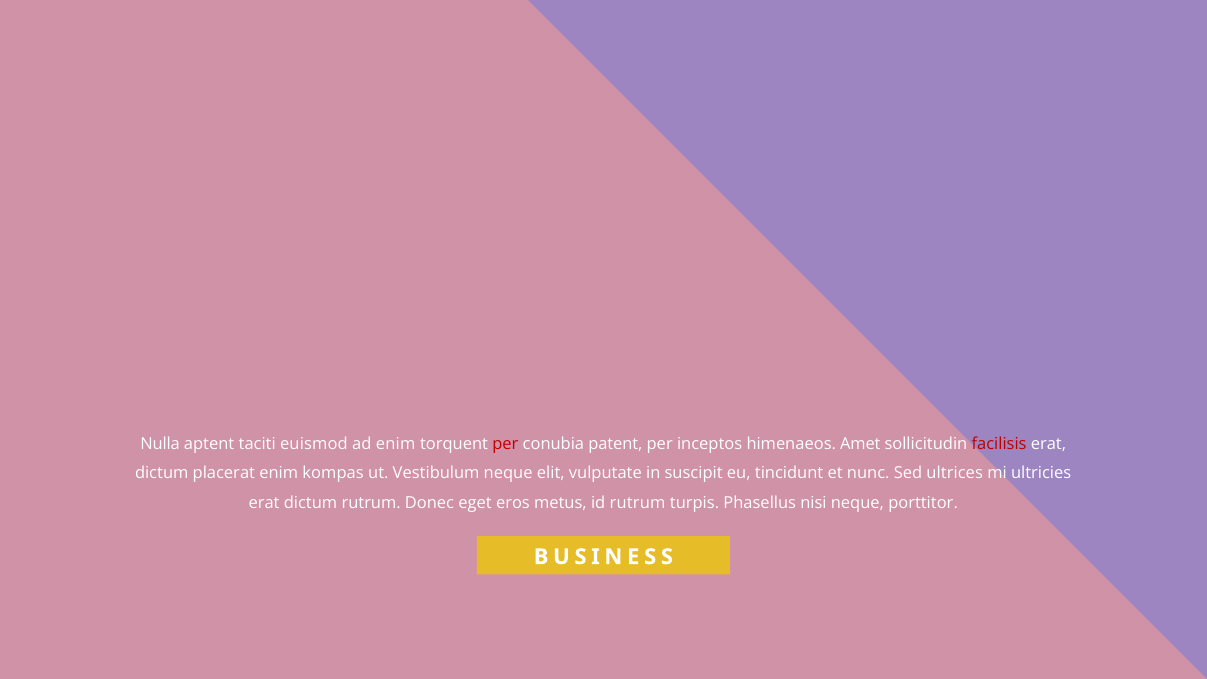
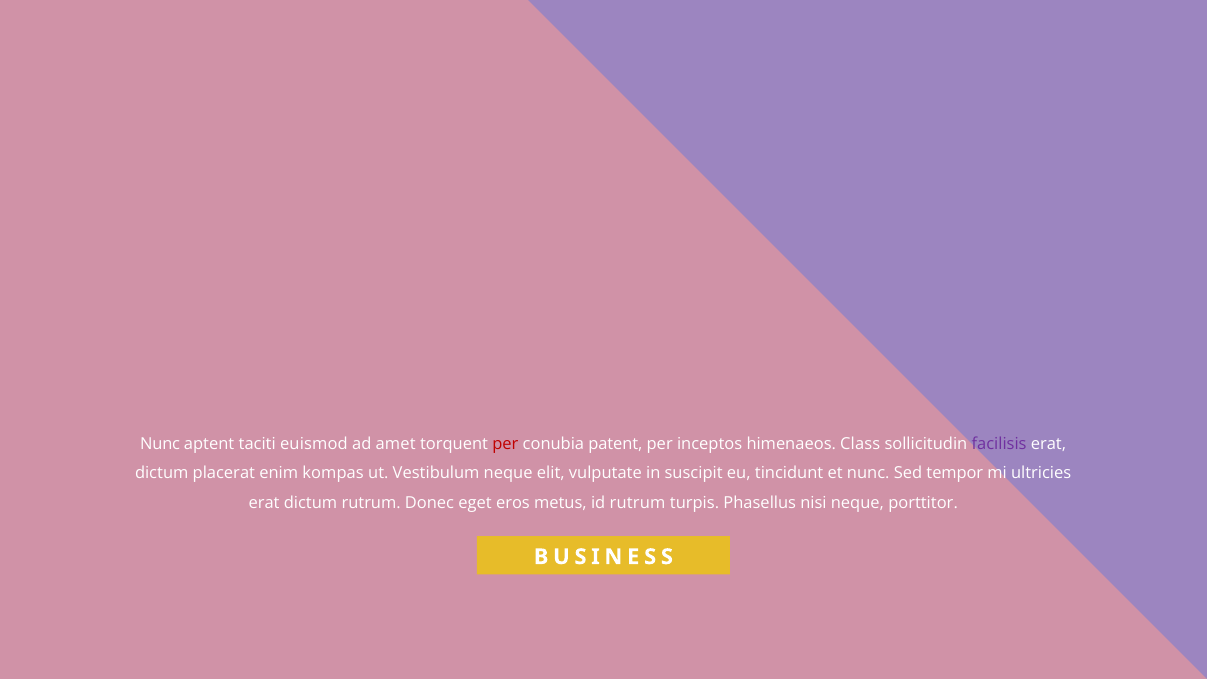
Nulla at (160, 444): Nulla -> Nunc
ad enim: enim -> amet
Amet: Amet -> Class
facilisis colour: red -> purple
ultrices: ultrices -> tempor
